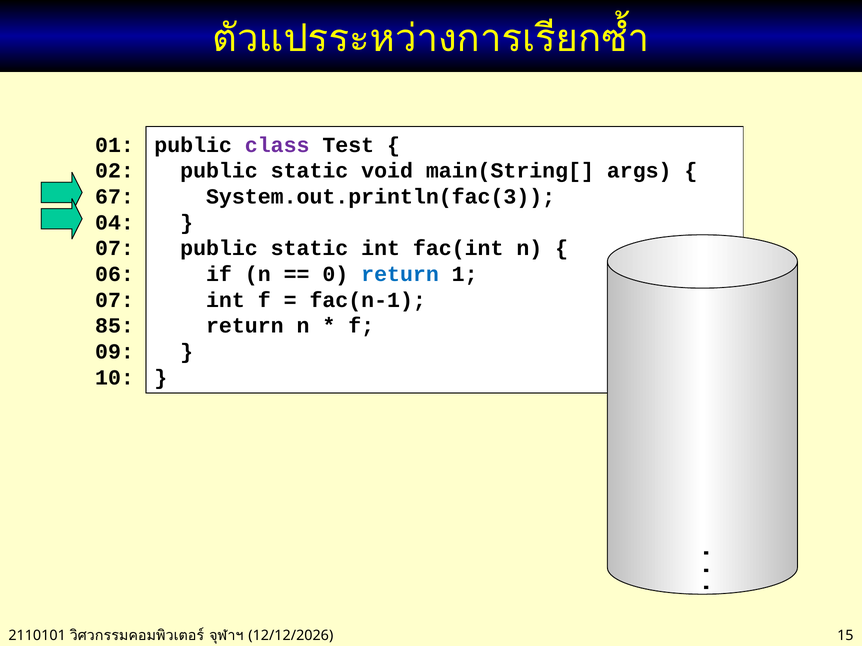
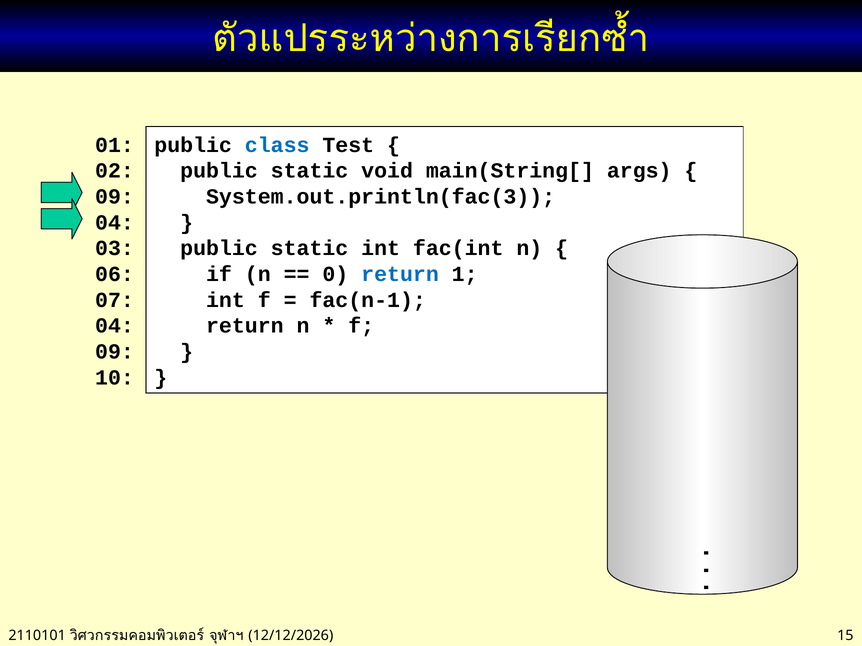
class colour: purple -> blue
67 at (114, 197): 67 -> 09
07 at (114, 249): 07 -> 03
85 at (114, 326): 85 -> 04
